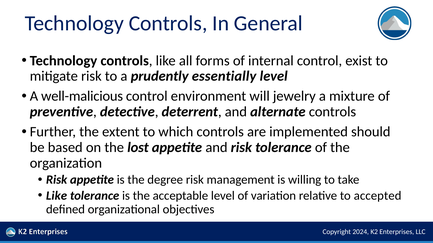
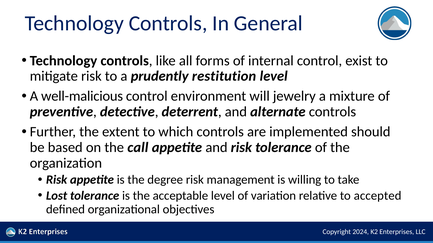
essentially: essentially -> restitution
lost: lost -> call
Like at (57, 196): Like -> Lost
